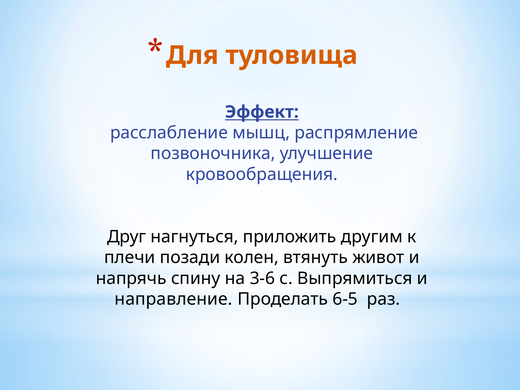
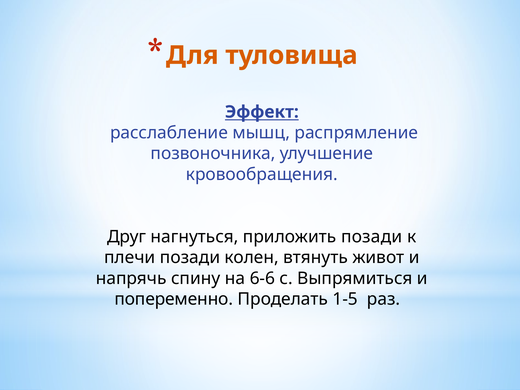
приложить другим: другим -> позади
3-6: 3-6 -> 6-6
направление: направление -> попеременно
6-5: 6-5 -> 1-5
